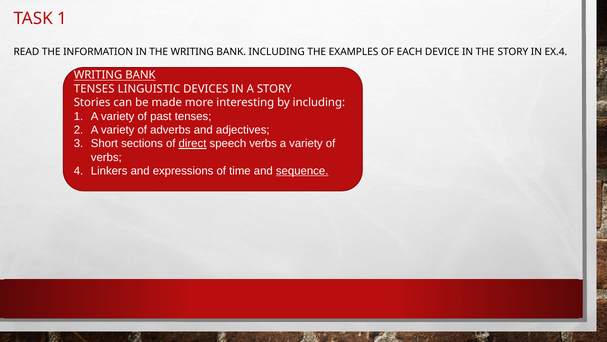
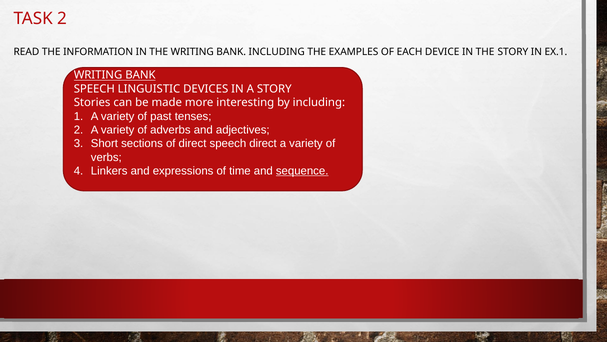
TASK 1: 1 -> 2
EX.4: EX.4 -> EX.1
TENSES at (94, 89): TENSES -> SPEECH
direct at (193, 143) underline: present -> none
speech verbs: verbs -> direct
